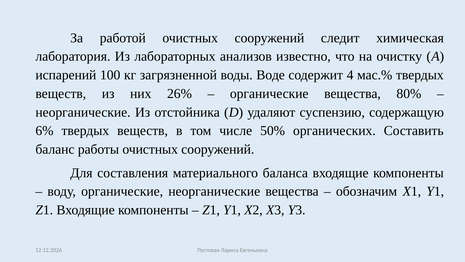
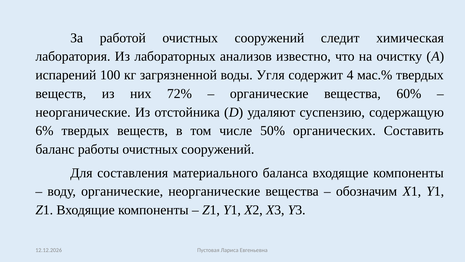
Воде: Воде -> Угля
26%: 26% -> 72%
80%: 80% -> 60%
